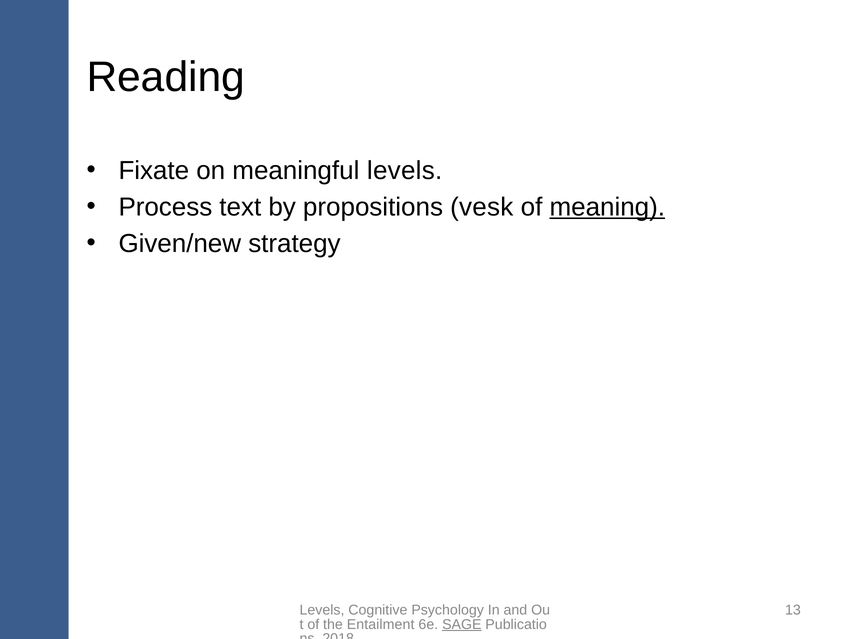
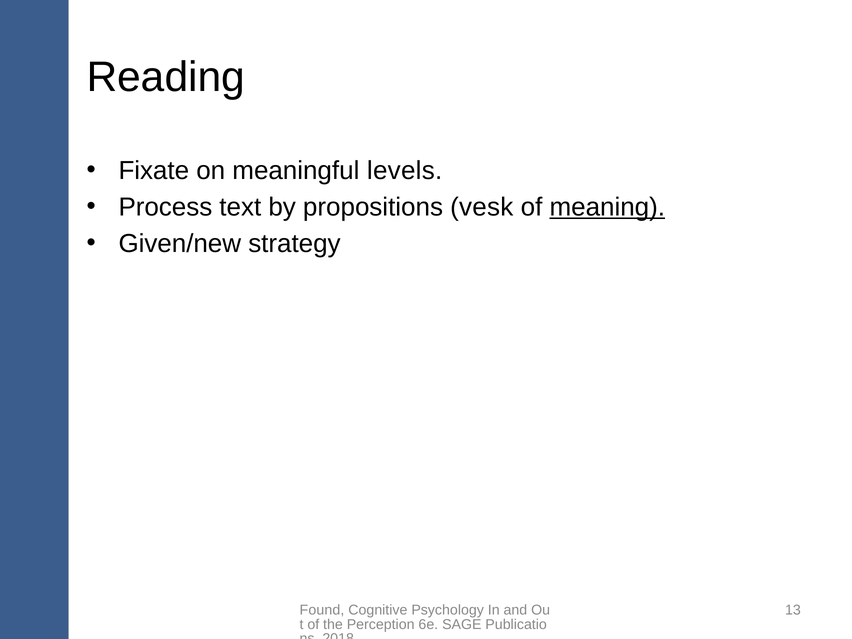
Levels at (322, 610): Levels -> Found
Entailment: Entailment -> Perception
SAGE underline: present -> none
